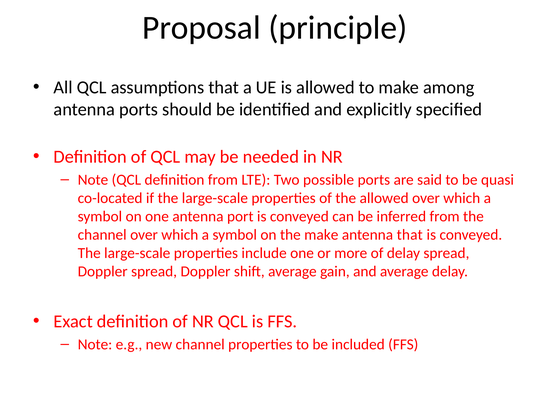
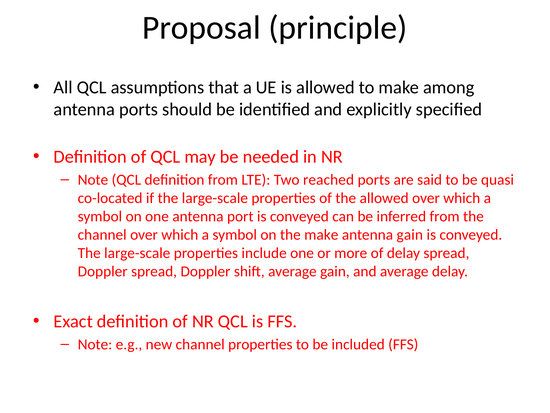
possible: possible -> reached
antenna that: that -> gain
